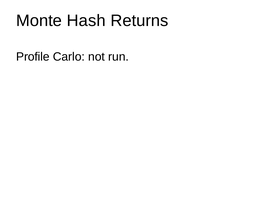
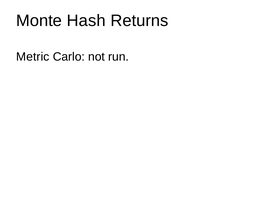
Profile: Profile -> Metric
